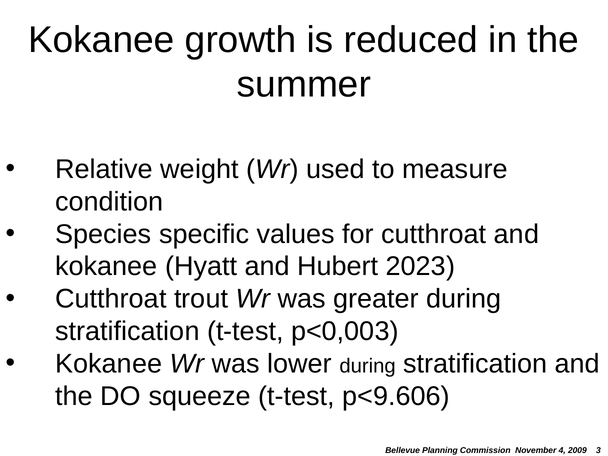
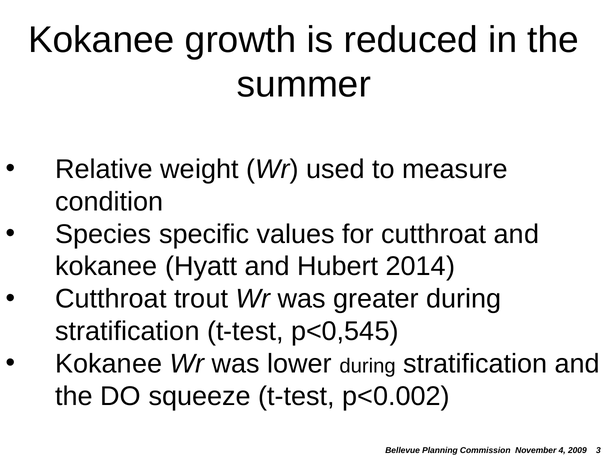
2023: 2023 -> 2014
p<0,003: p<0,003 -> p<0,545
p<9.606: p<9.606 -> p<0.002
